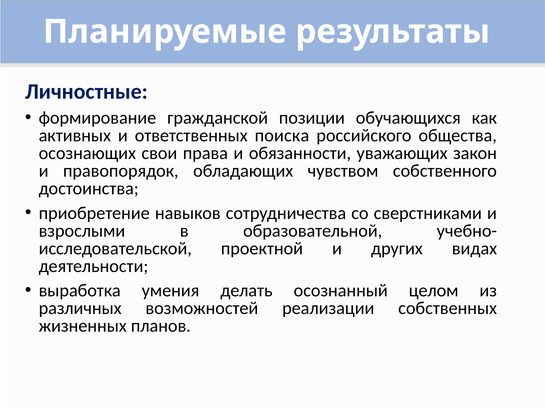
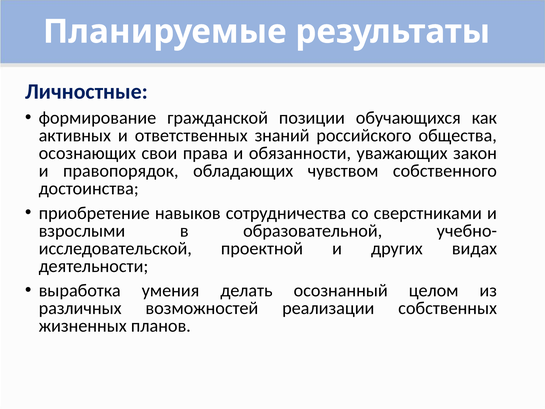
поиска: поиска -> знаний
